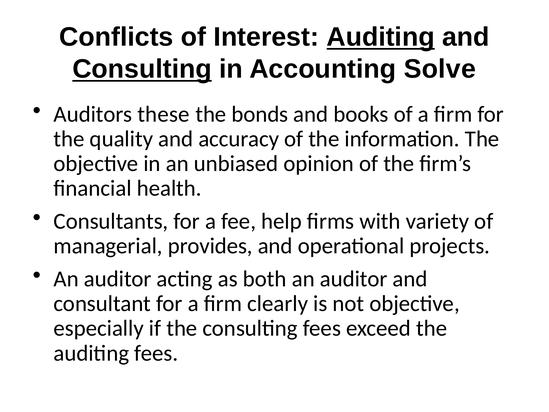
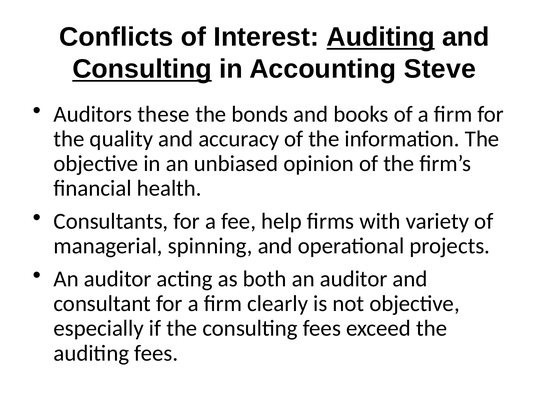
Solve: Solve -> Steve
provides: provides -> spinning
